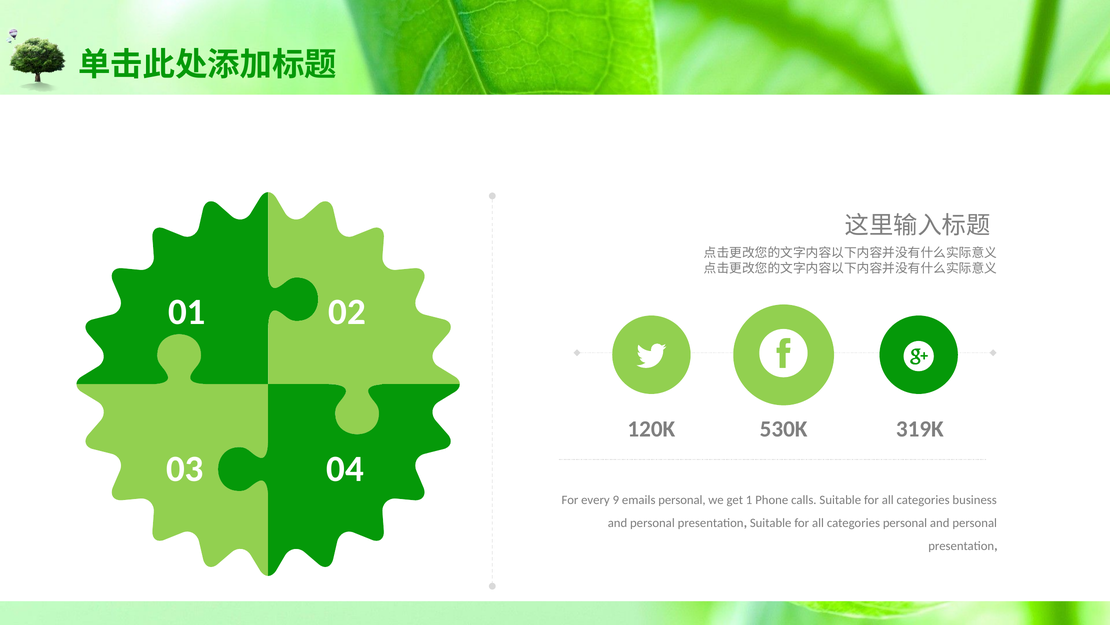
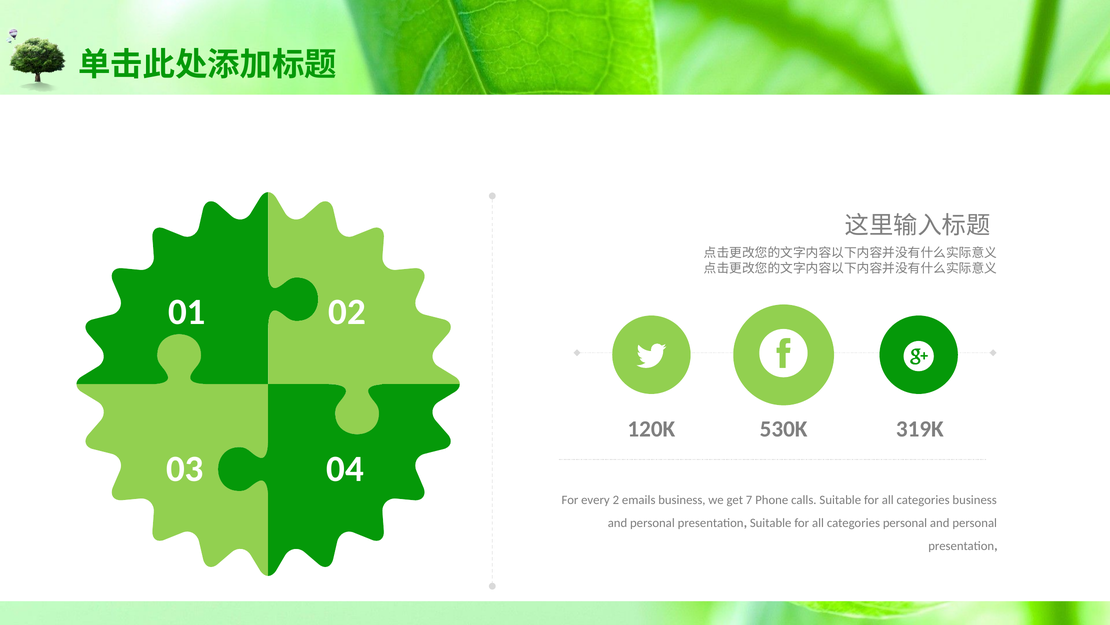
9: 9 -> 2
emails personal: personal -> business
1: 1 -> 7
